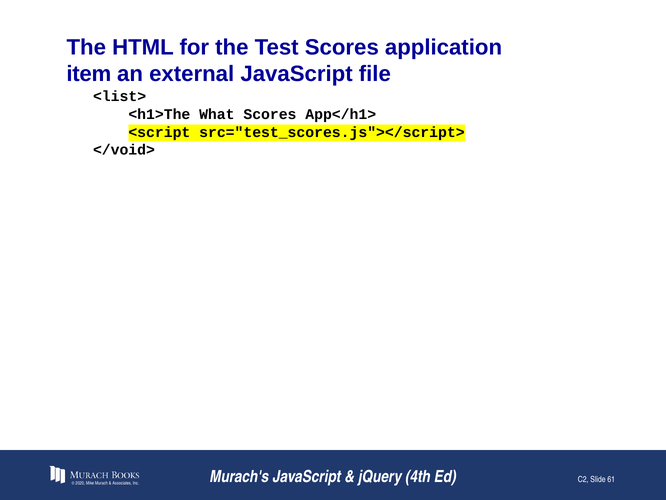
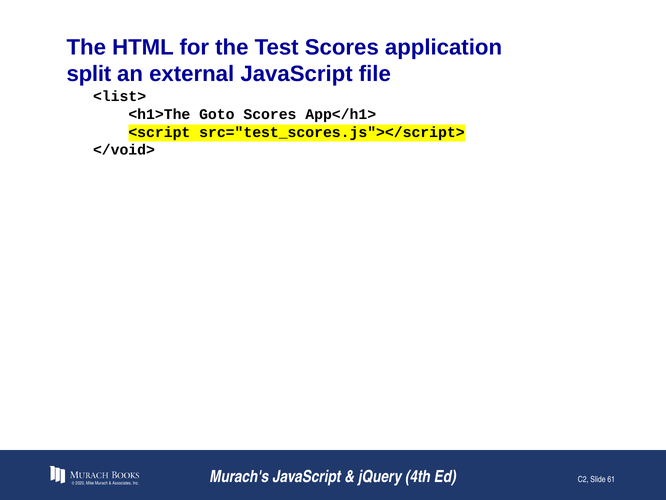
item: item -> split
What: What -> Goto
